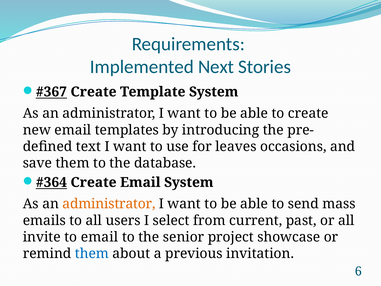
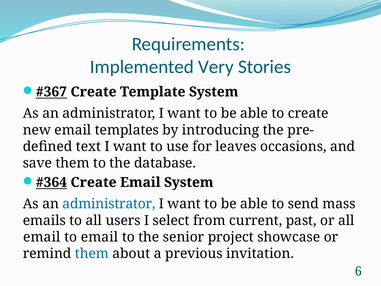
Next: Next -> Very
administrator at (109, 204) colour: orange -> blue
invite at (42, 237): invite -> email
